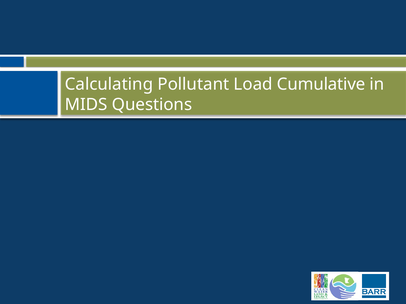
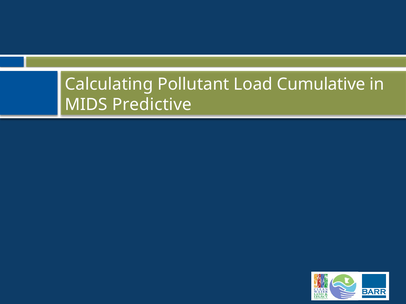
Questions: Questions -> Predictive
